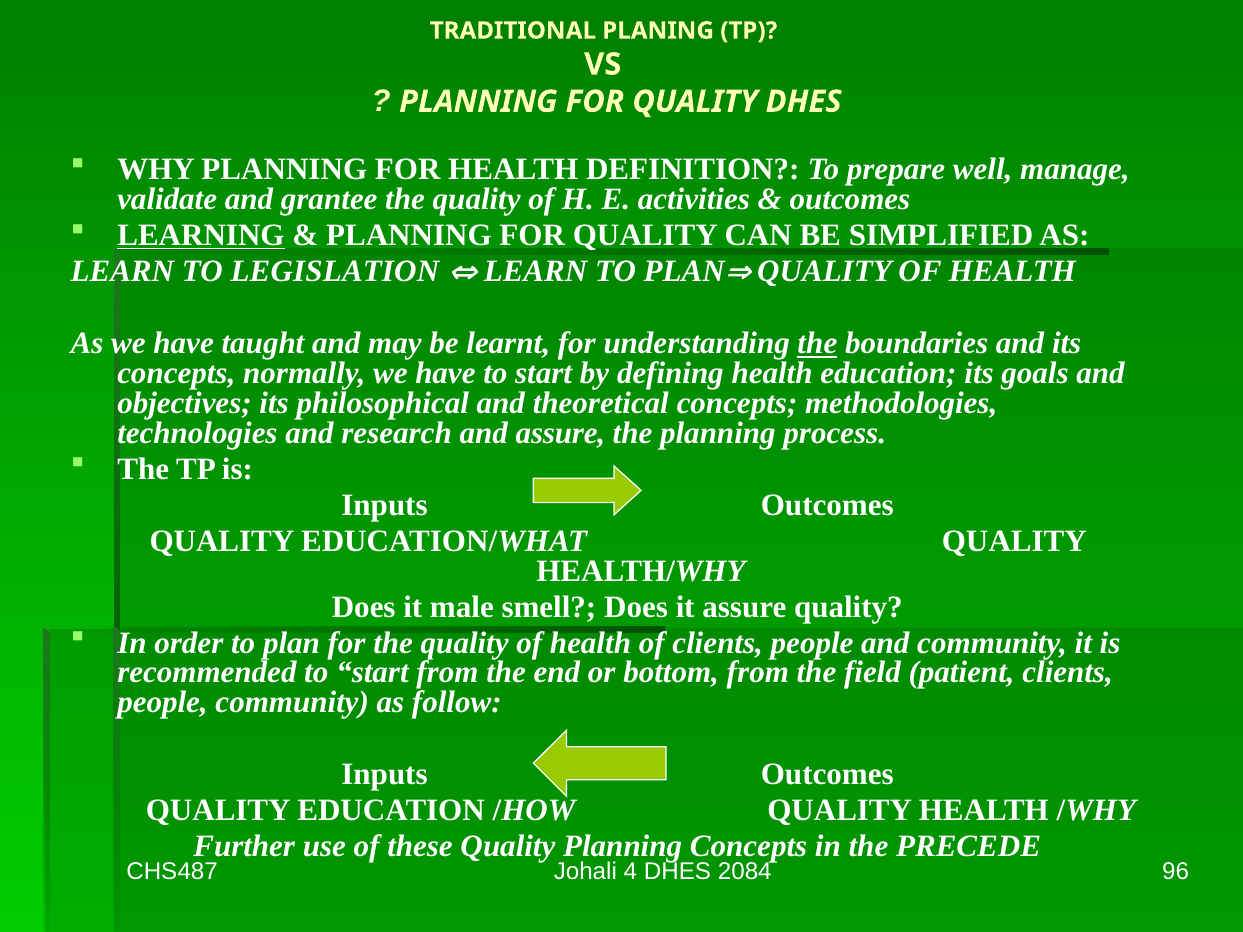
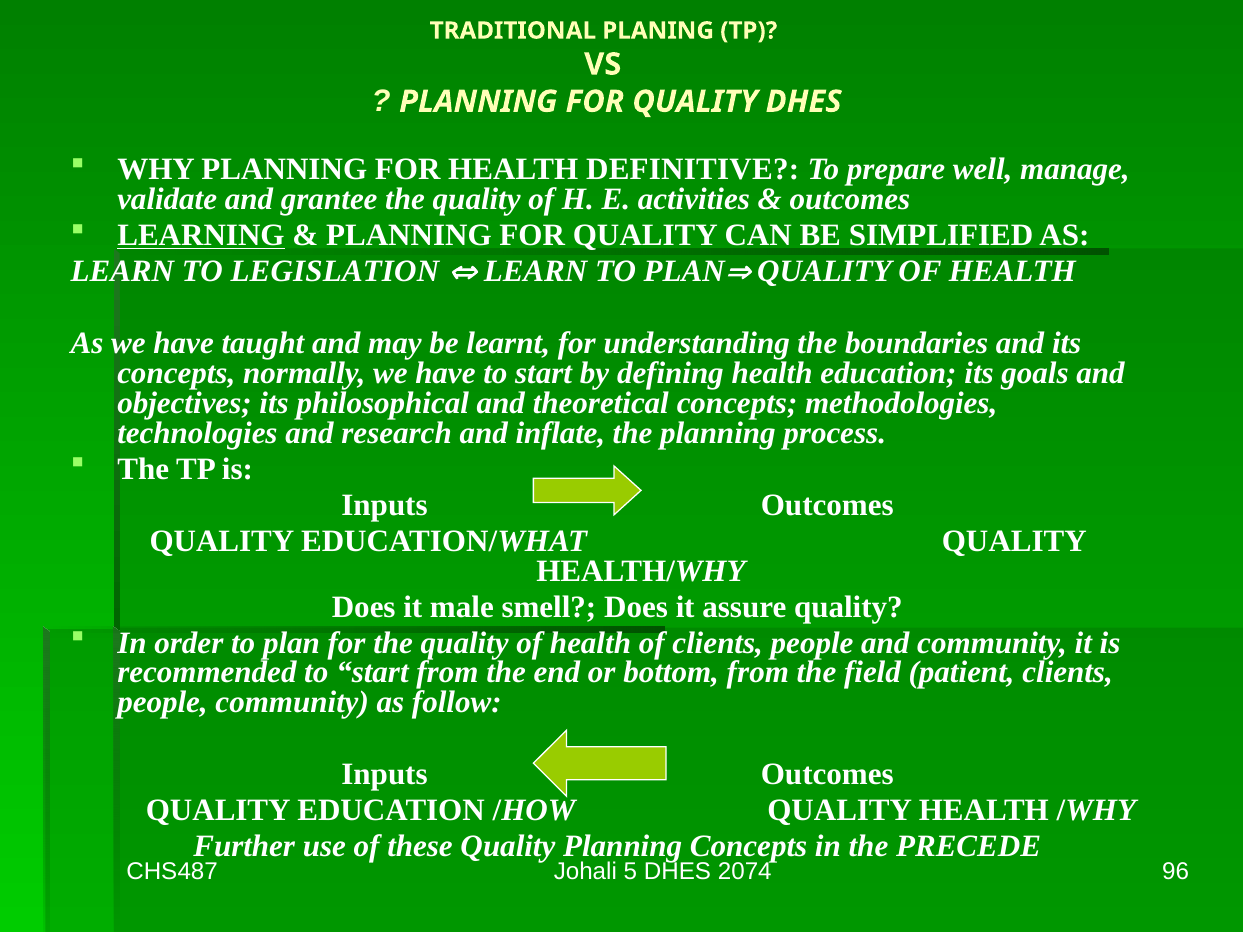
DEFINITION: DEFINITION -> DEFINITIVE
the at (817, 343) underline: present -> none
and assure: assure -> inflate
4: 4 -> 5
2084: 2084 -> 2074
